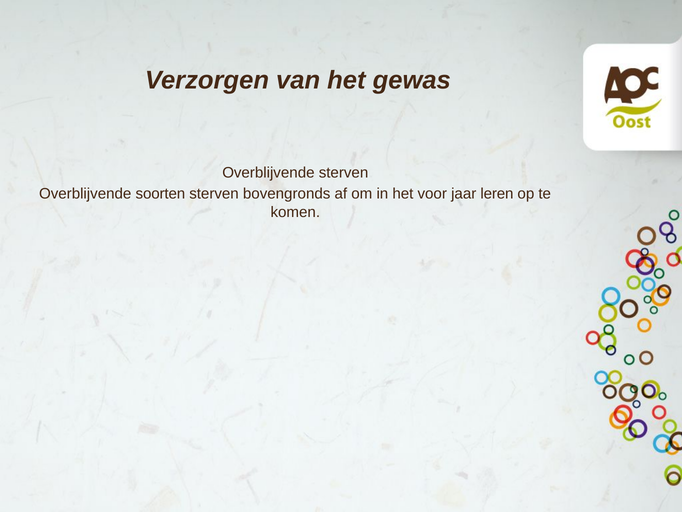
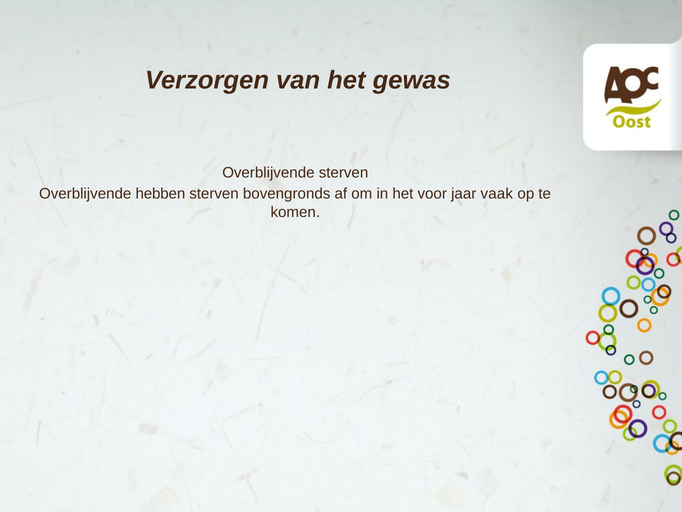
soorten: soorten -> hebben
leren: leren -> vaak
